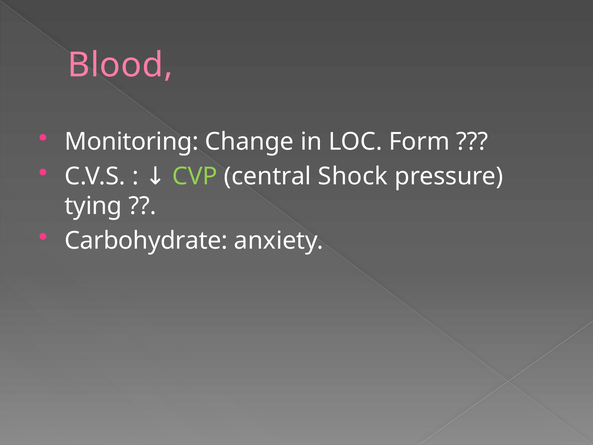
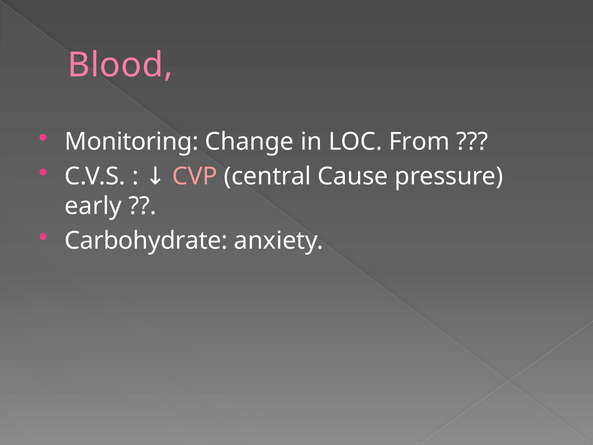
Form: Form -> From
CVP colour: light green -> pink
Shock: Shock -> Cause
tying: tying -> early
